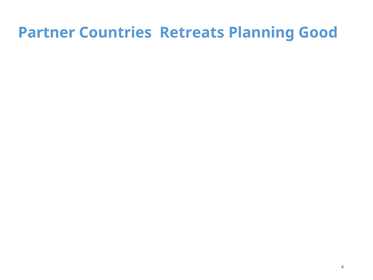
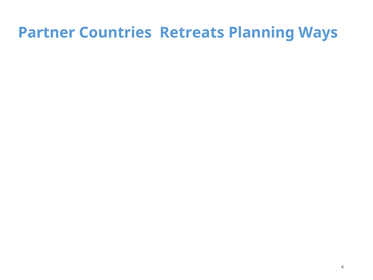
Good: Good -> Ways
